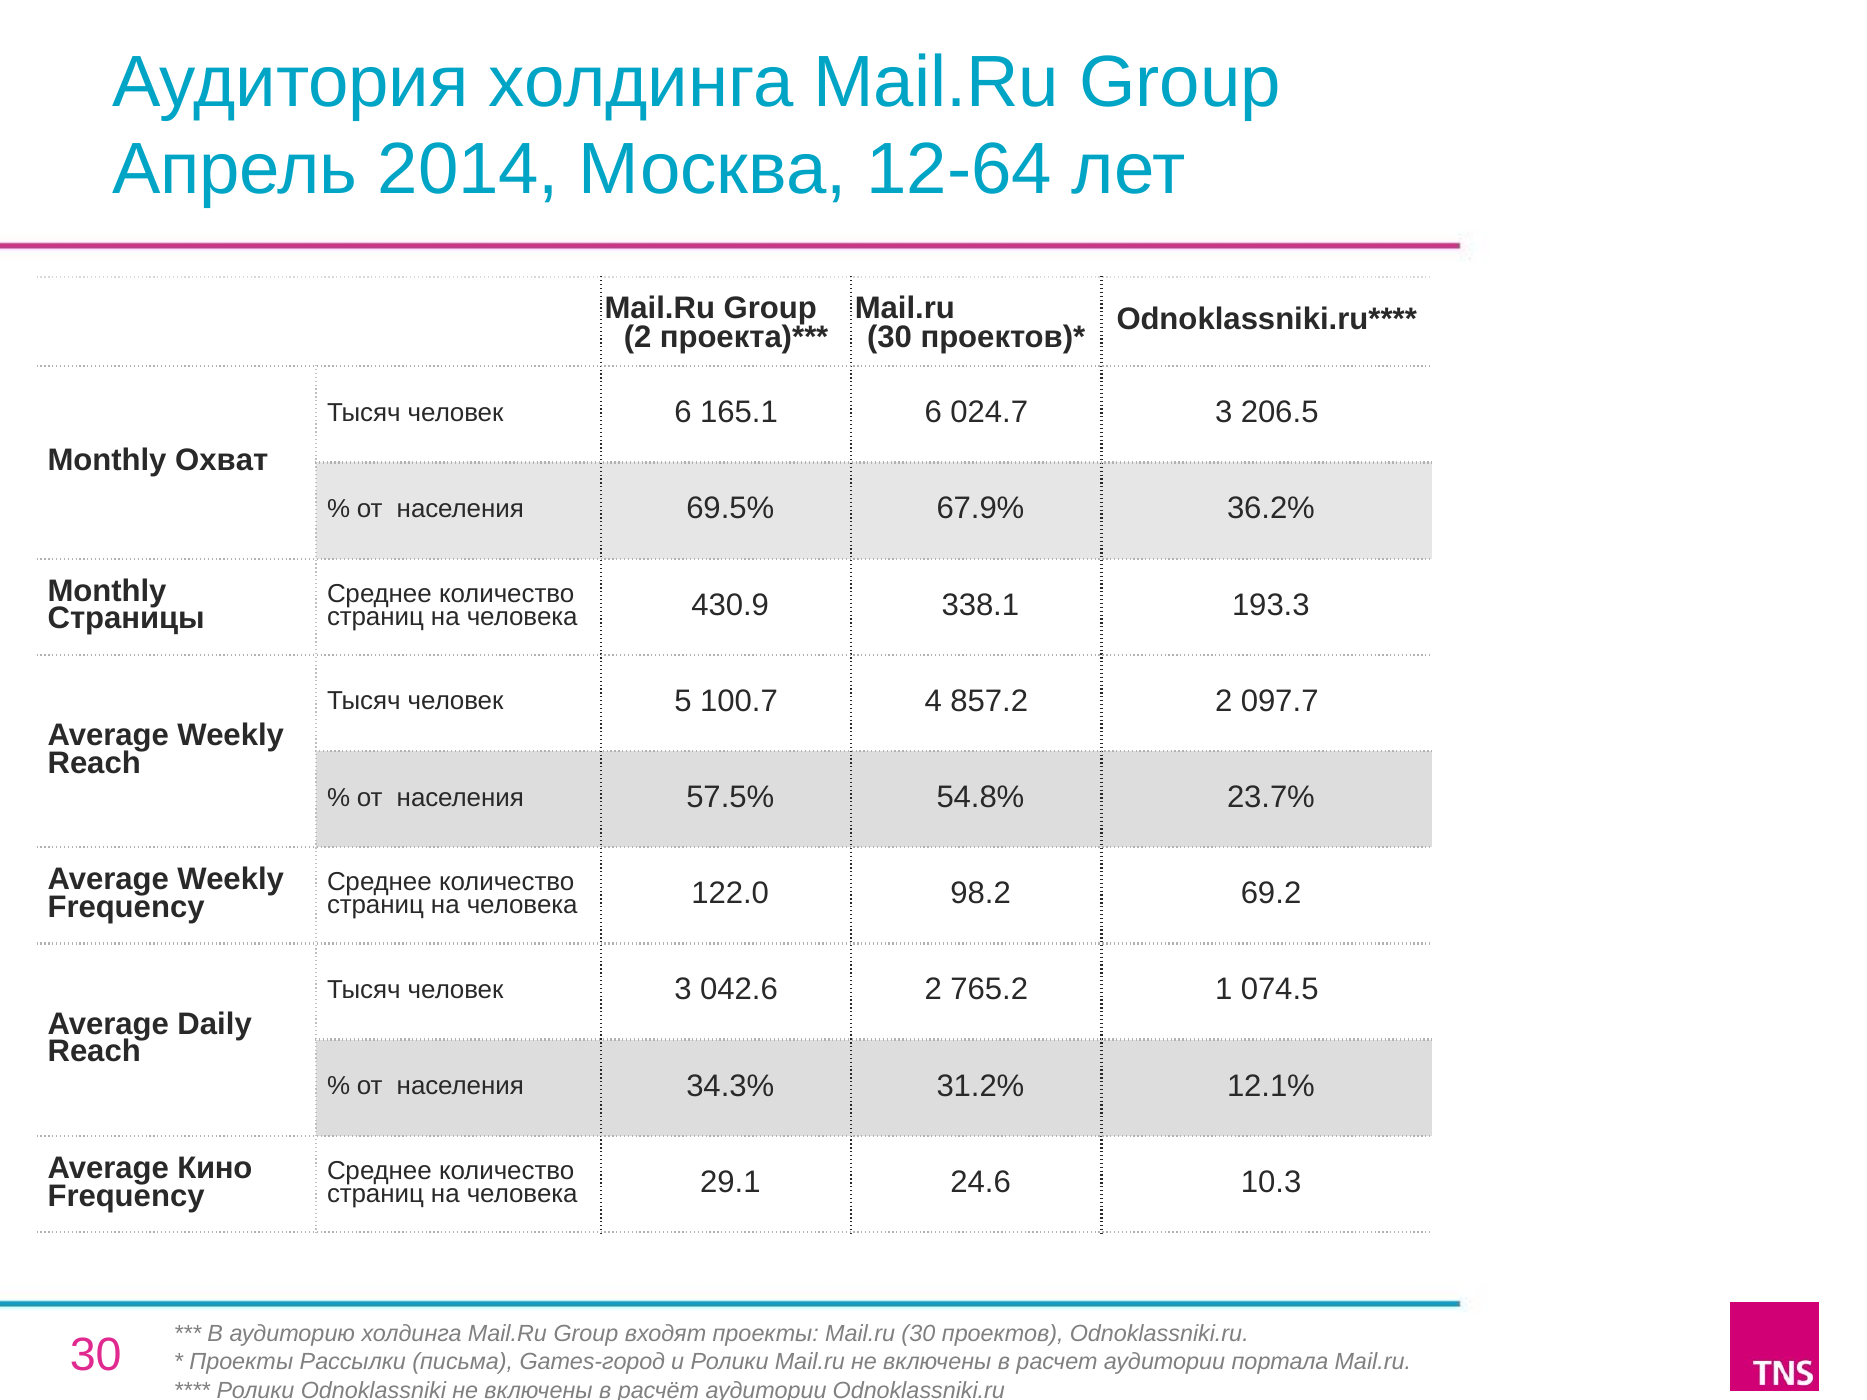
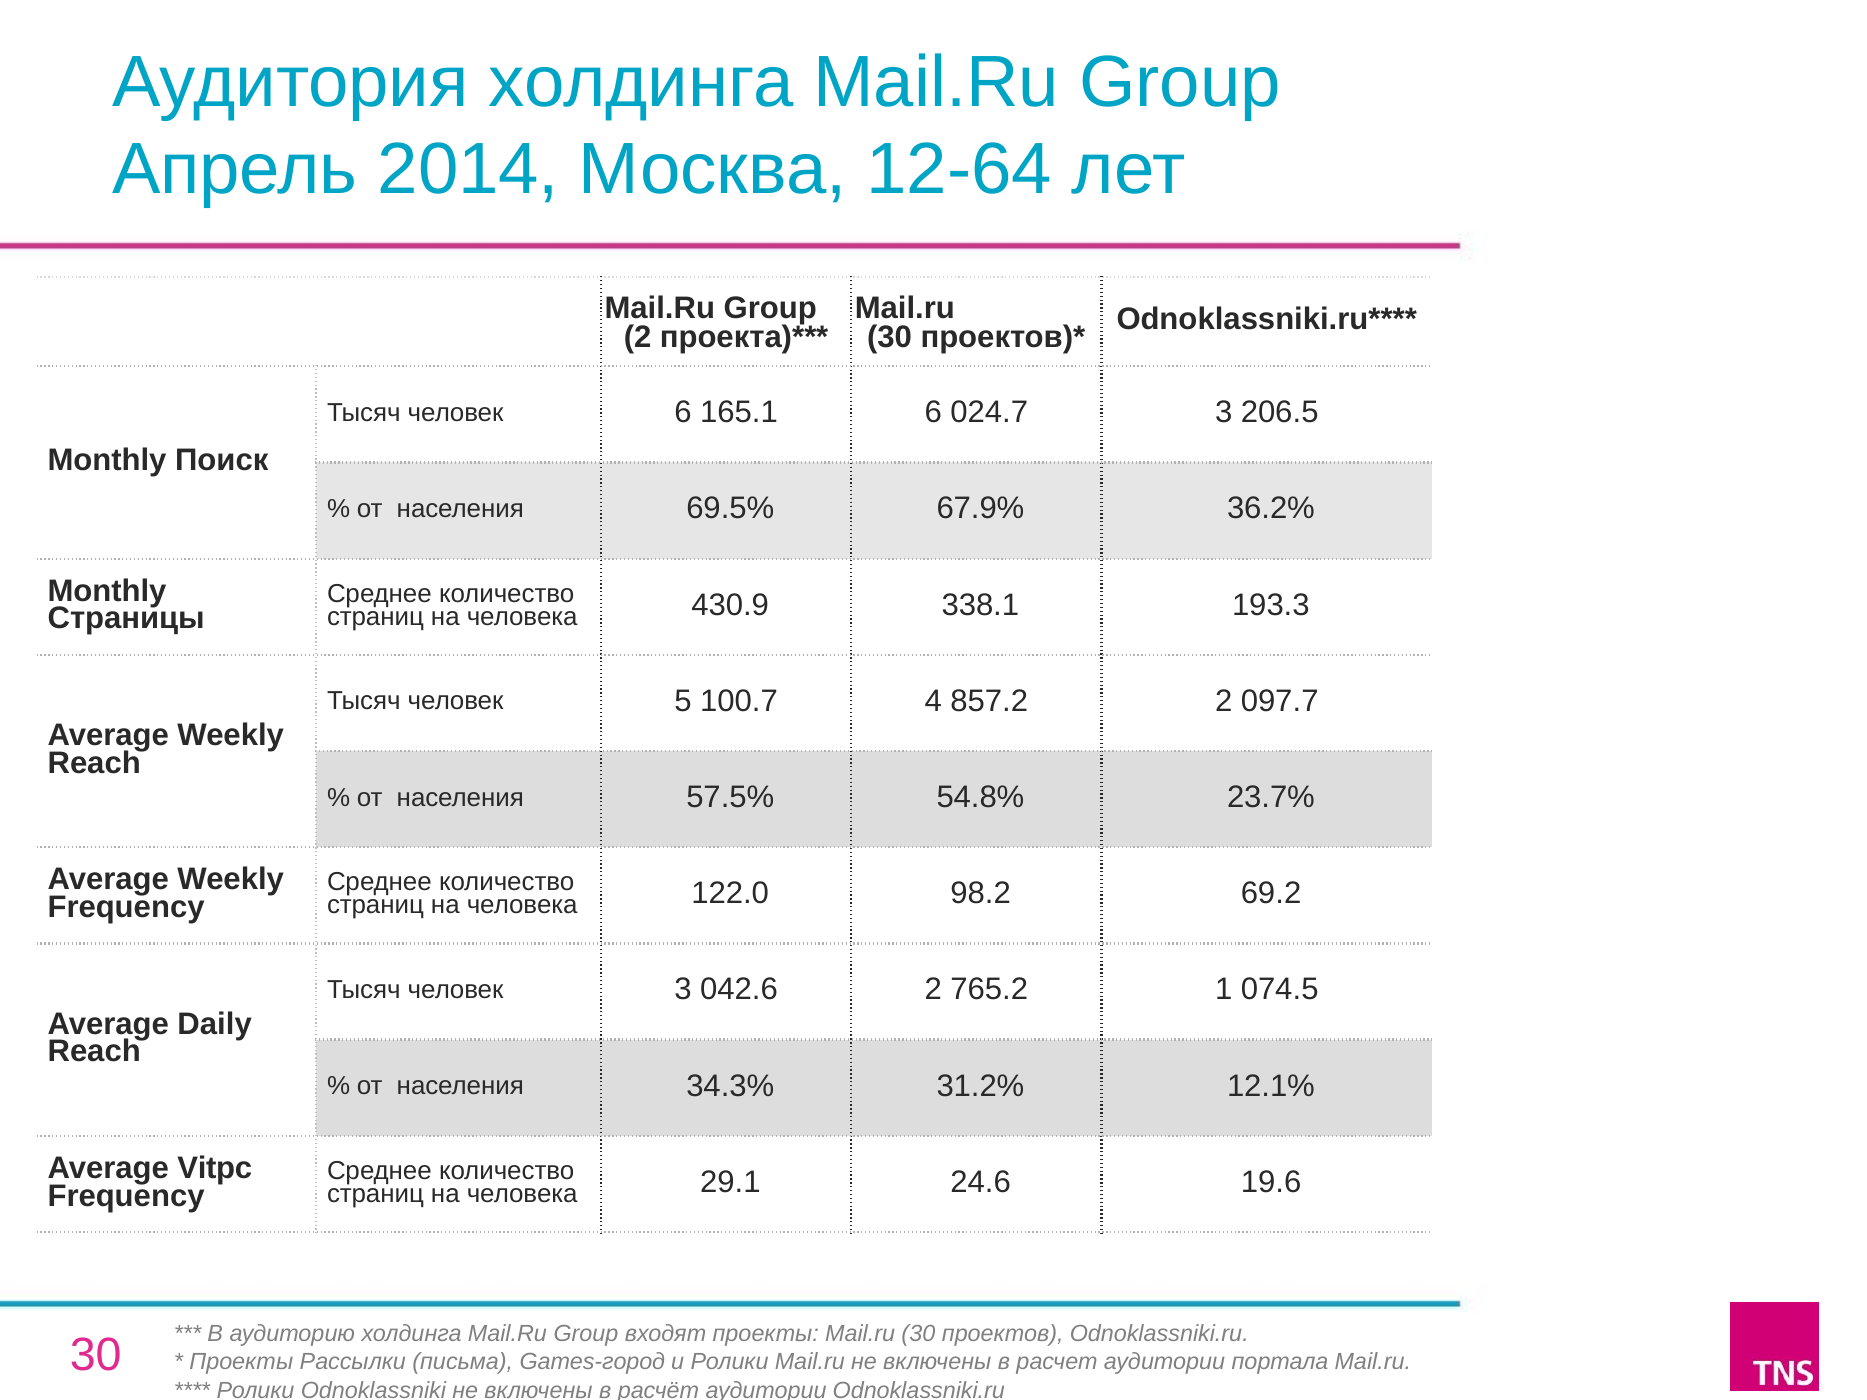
Охват: Охват -> Поиск
Кино: Кино -> Vitpc
10.3: 10.3 -> 19.6
